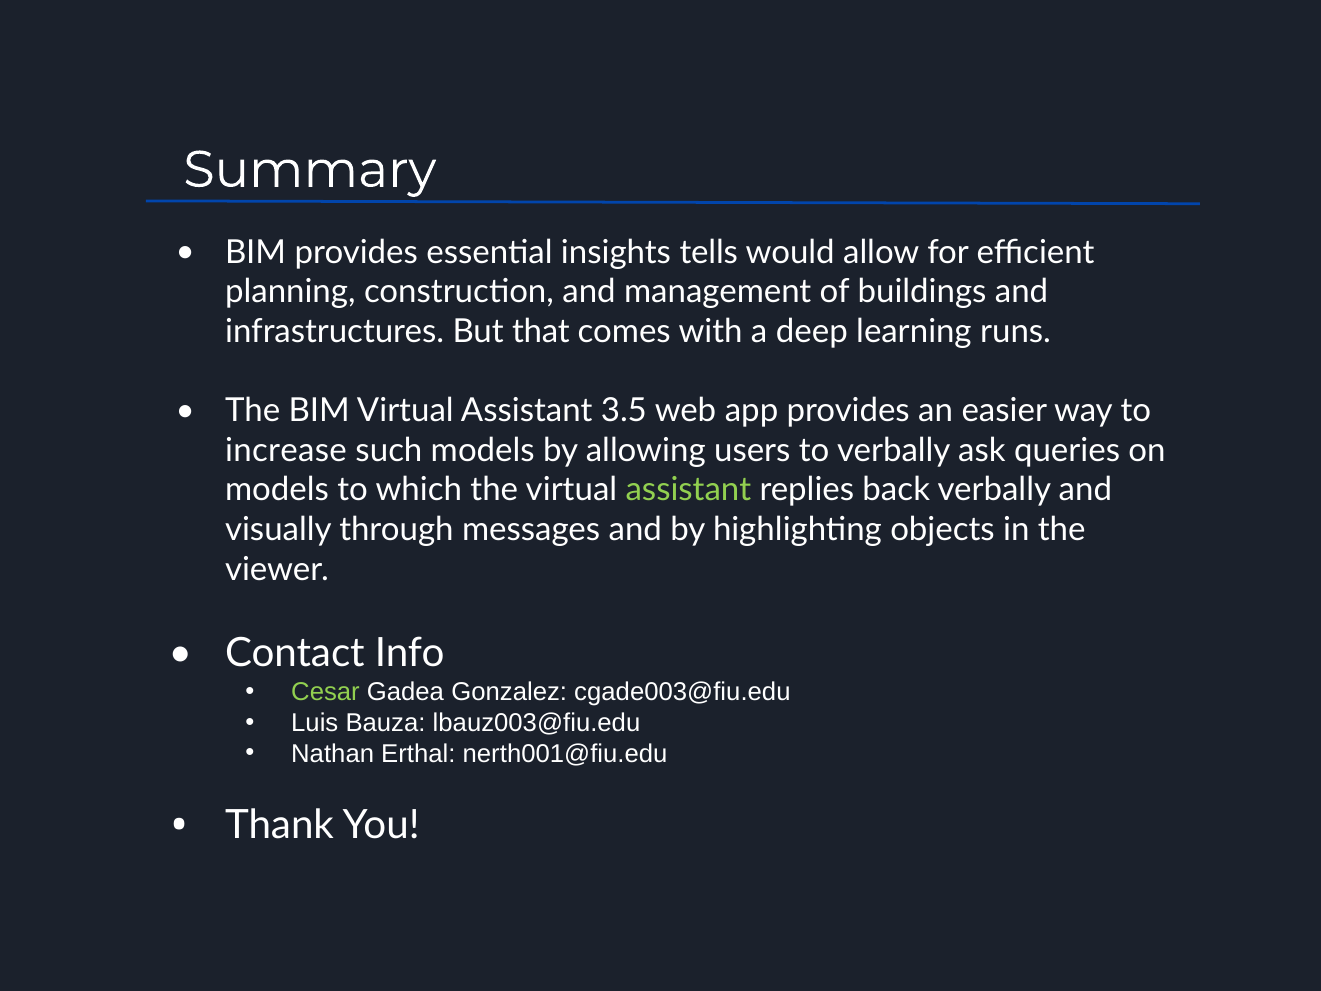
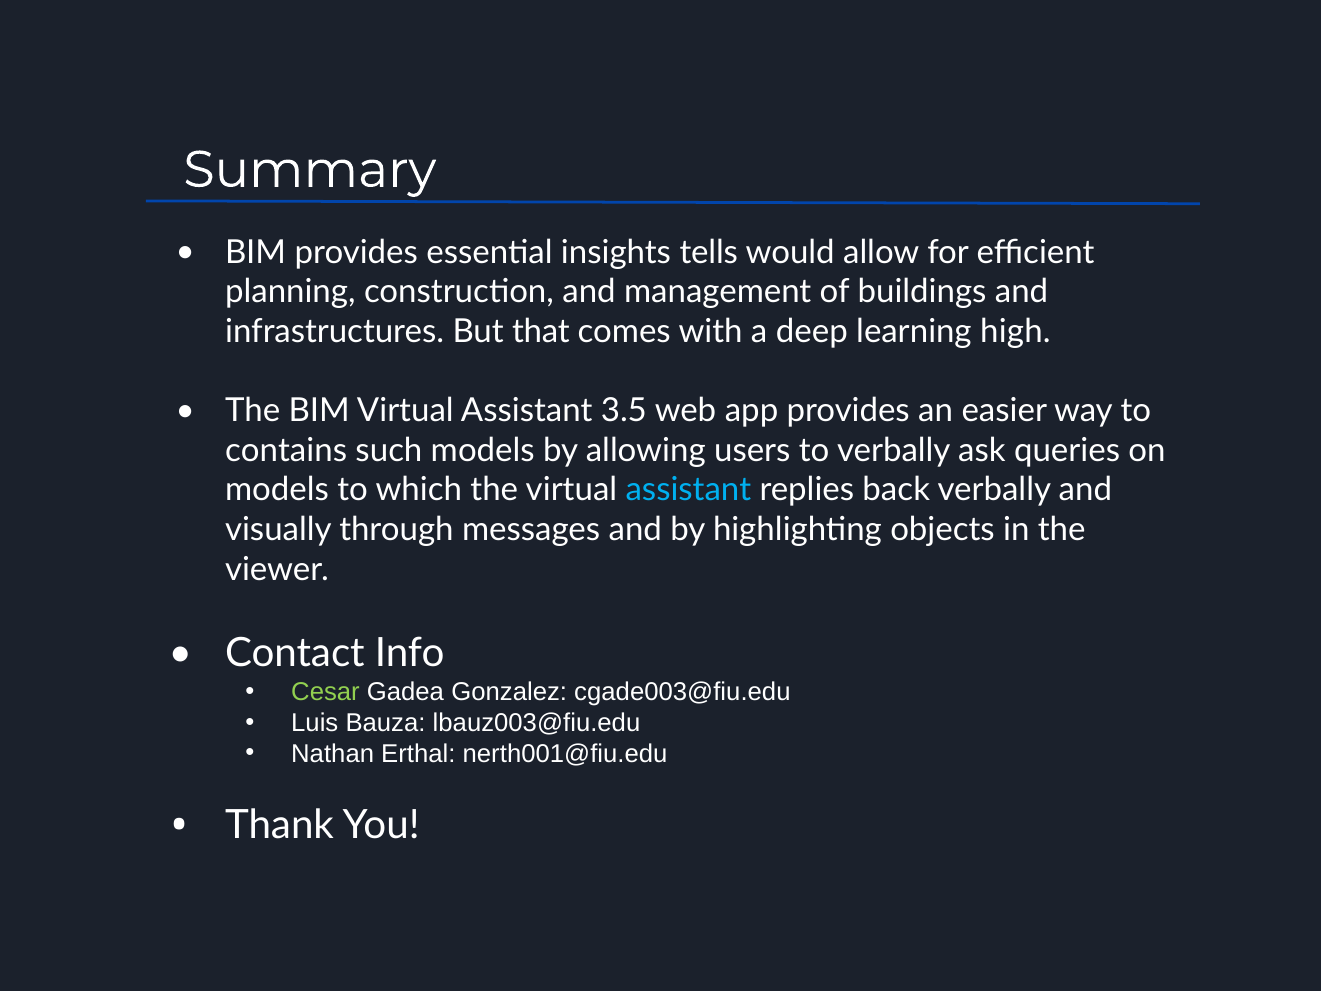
runs: runs -> high
increase: increase -> contains
assistant at (688, 490) colour: light green -> light blue
